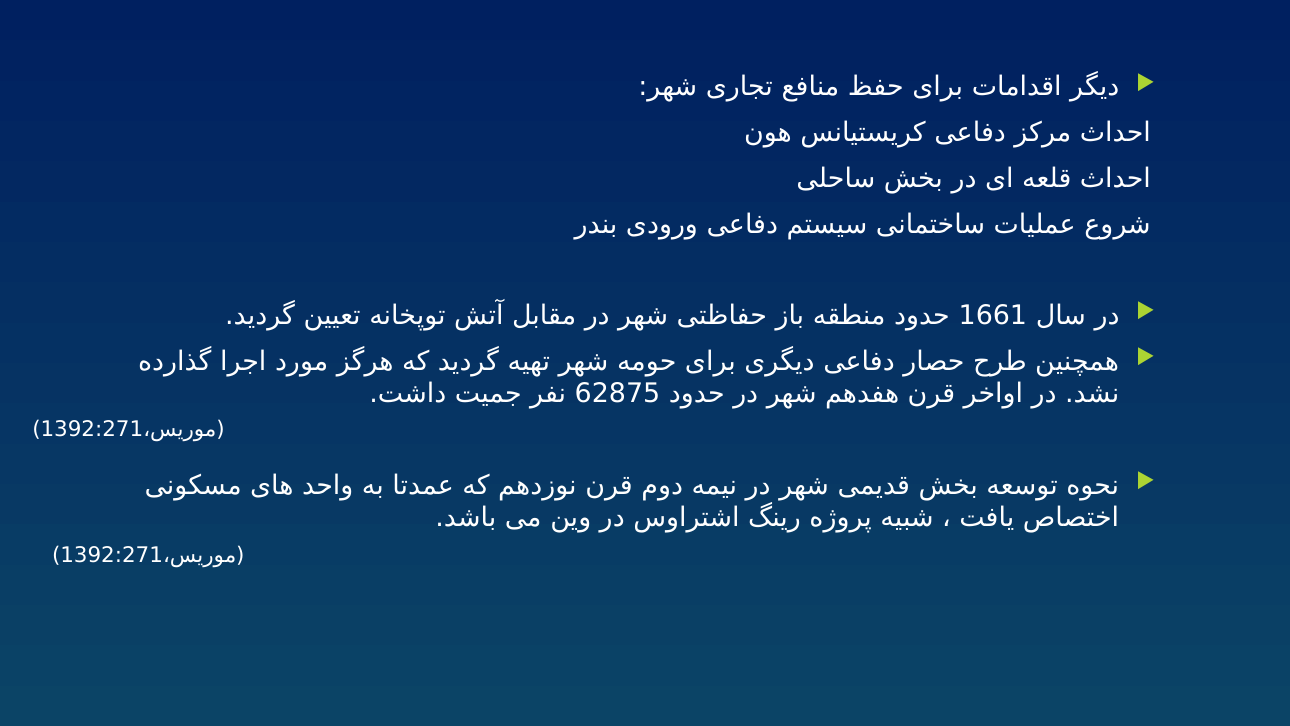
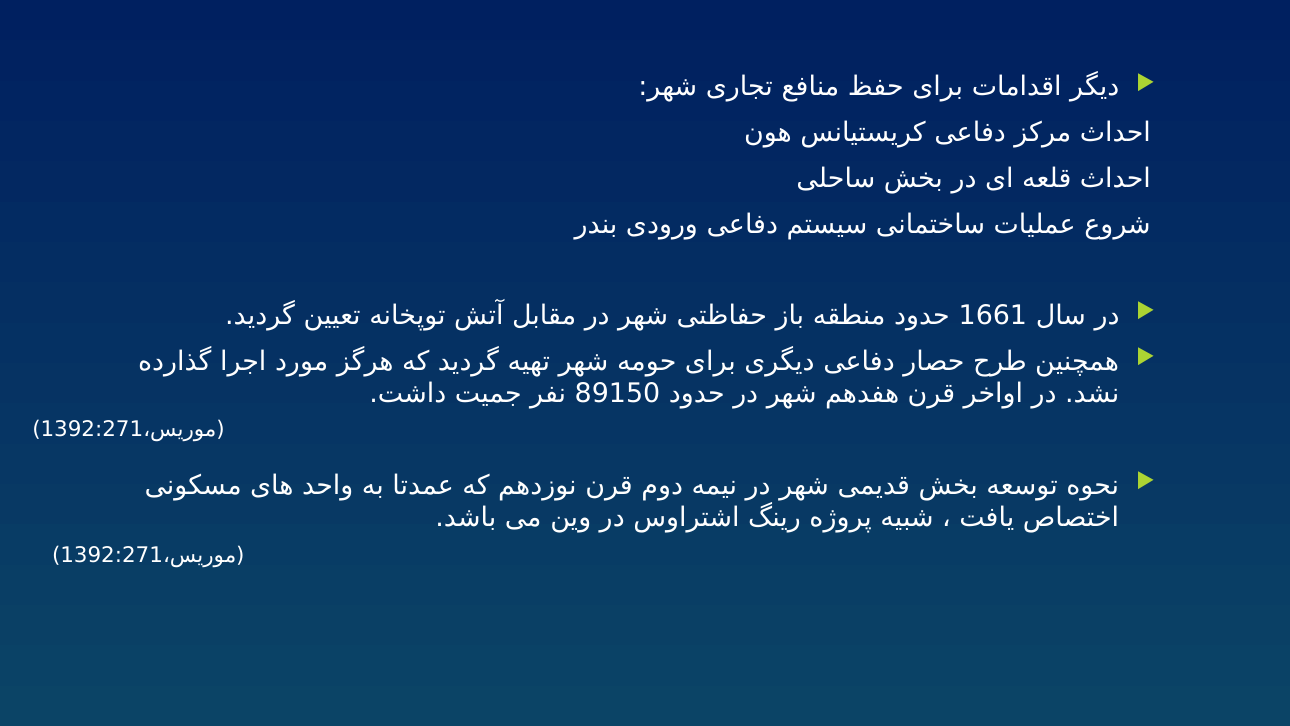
62875: 62875 -> 89150
